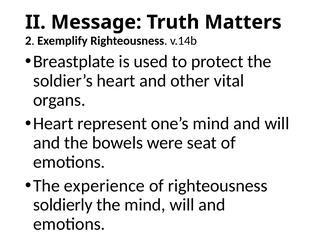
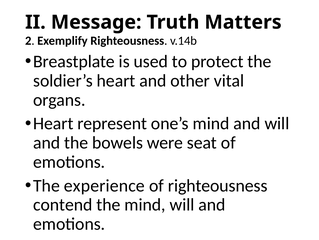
soldierly: soldierly -> contend
